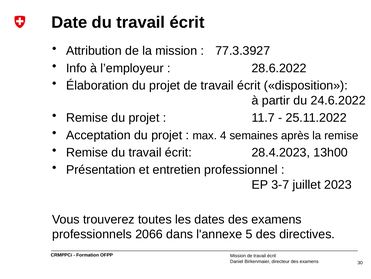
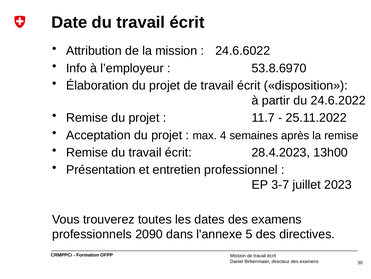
77.3.3927: 77.3.3927 -> 24.6.6022
28.6.2022: 28.6.2022 -> 53.8.6970
2066: 2066 -> 2090
